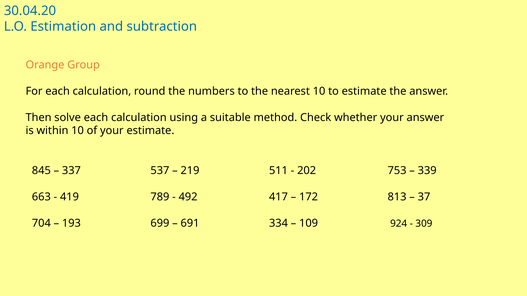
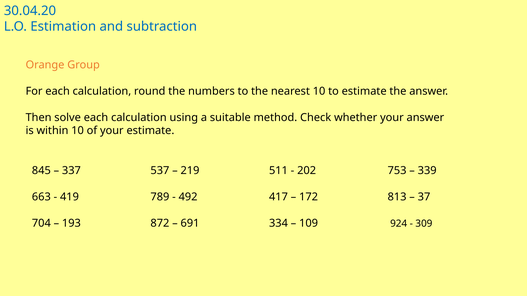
699: 699 -> 872
